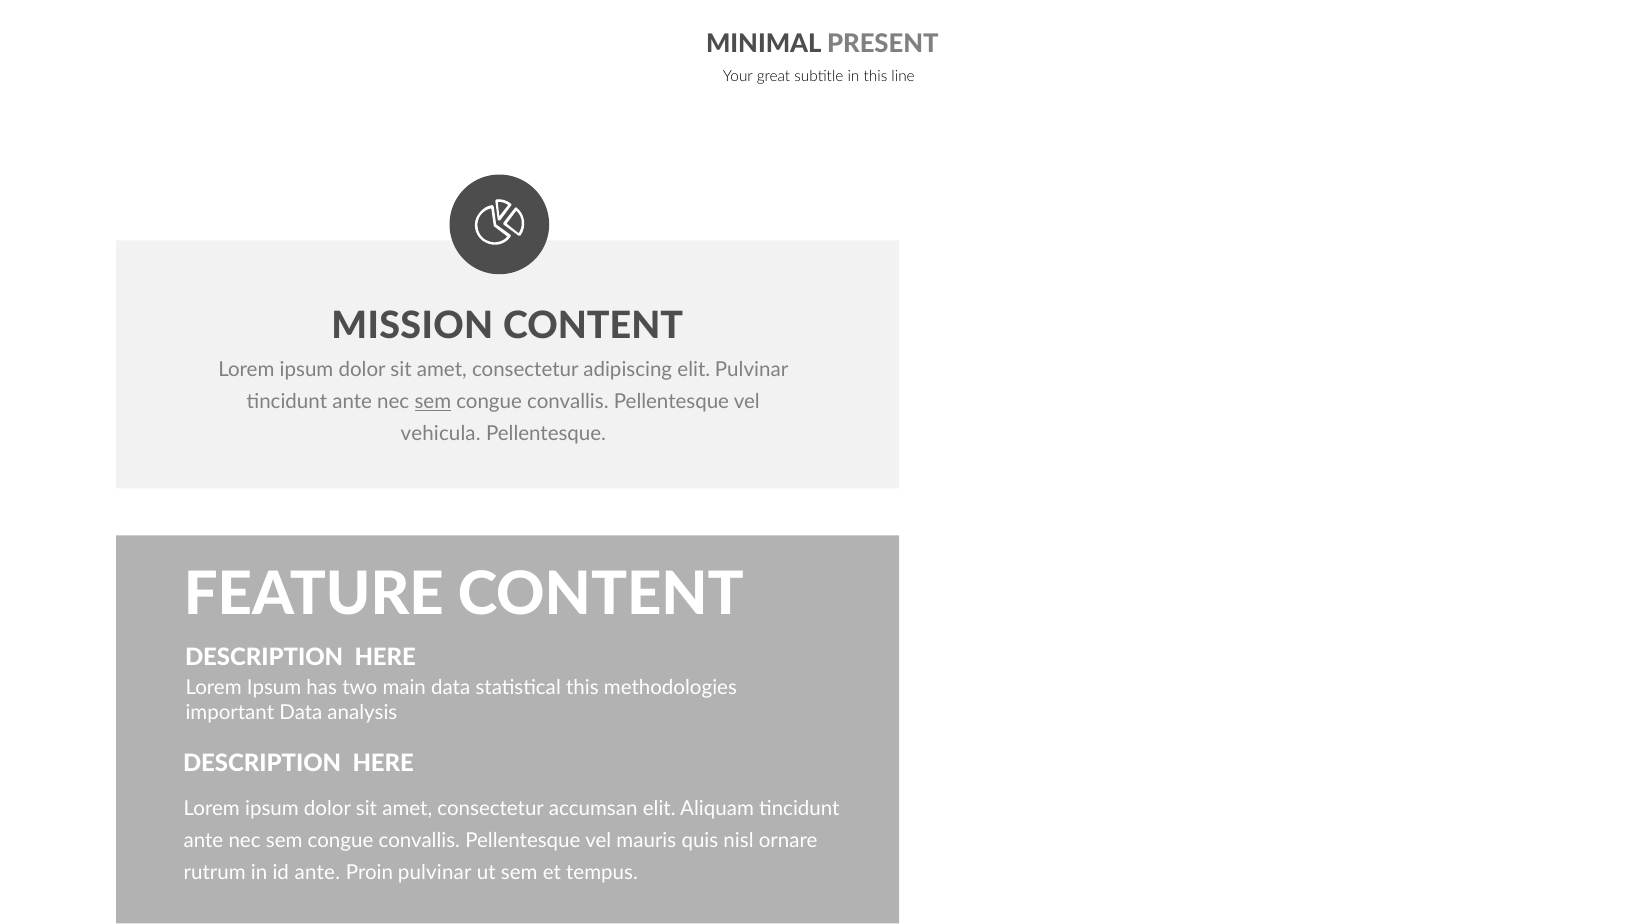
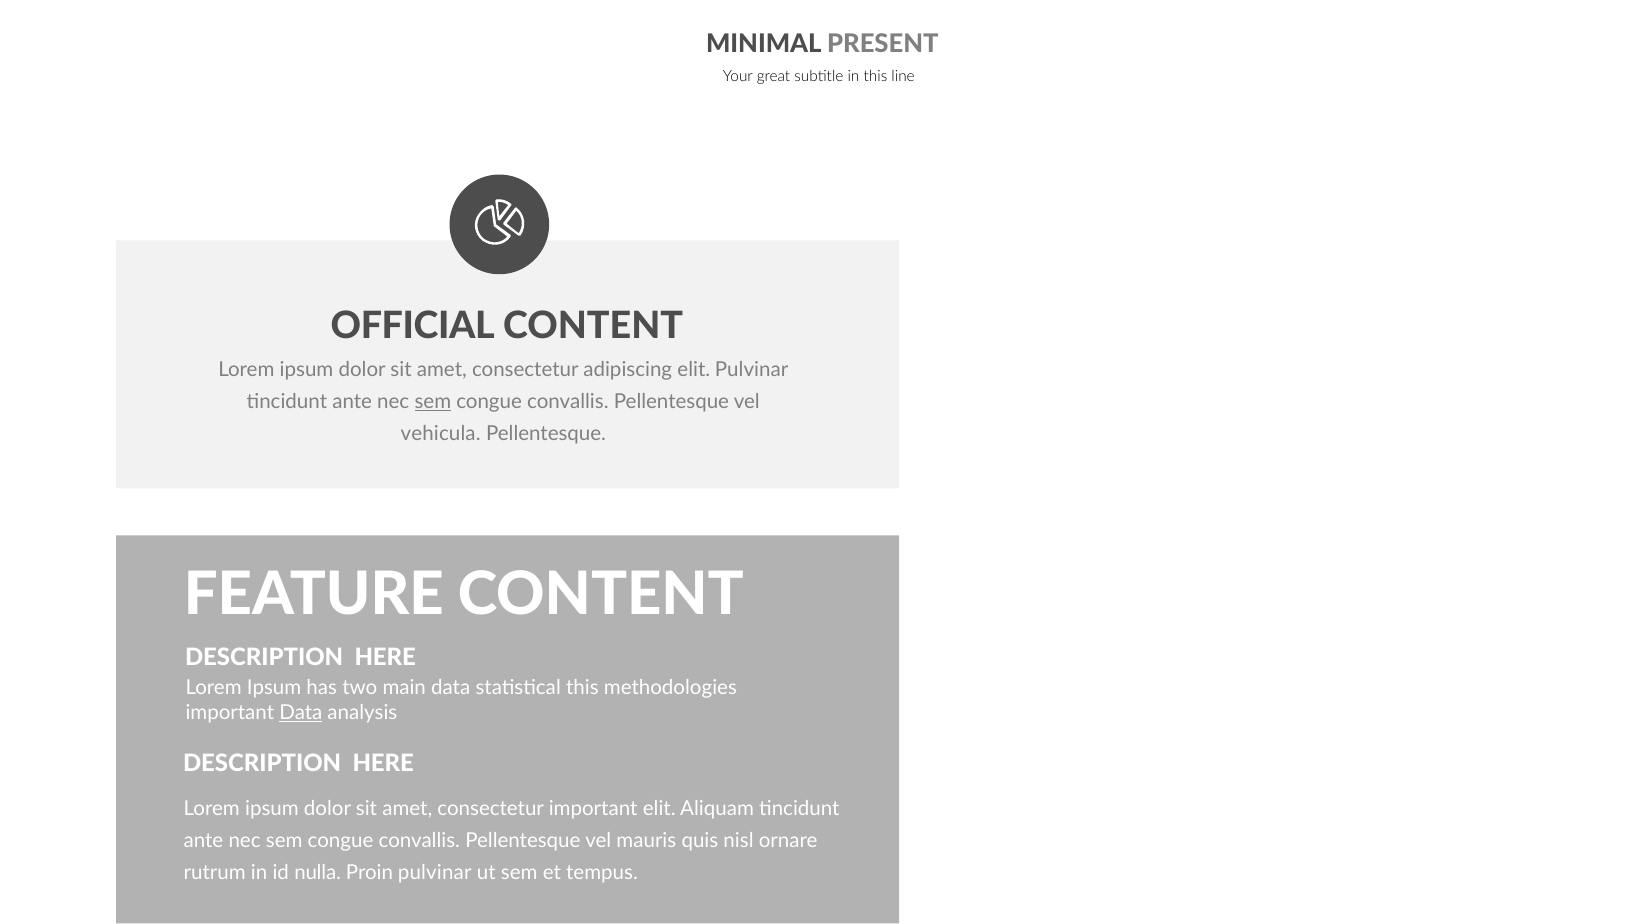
MISSION: MISSION -> OFFICIAL
Data at (301, 712) underline: none -> present
consectetur accumsan: accumsan -> important
id ante: ante -> nulla
